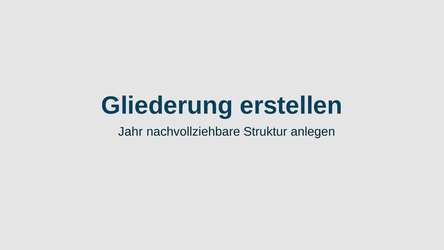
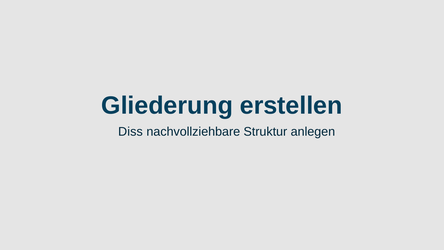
Jahr: Jahr -> Diss
